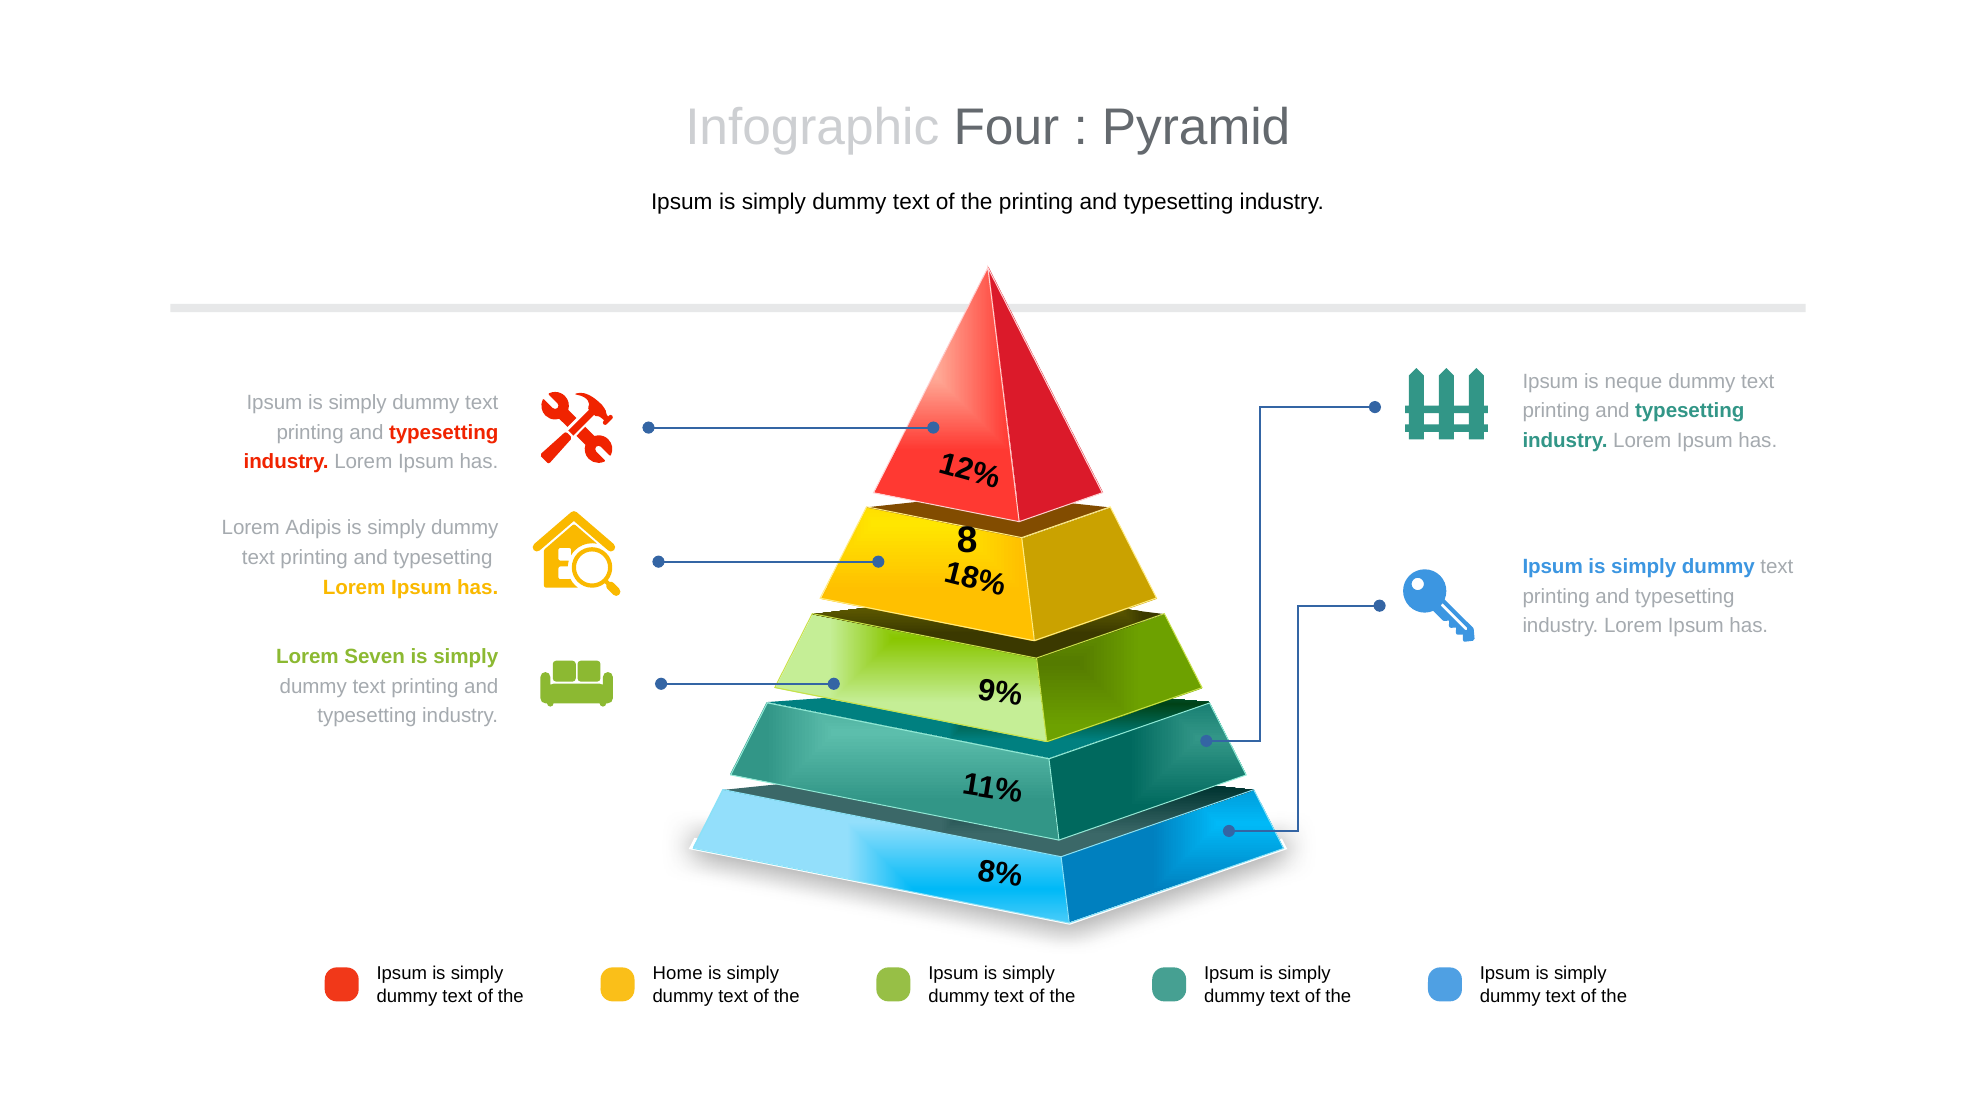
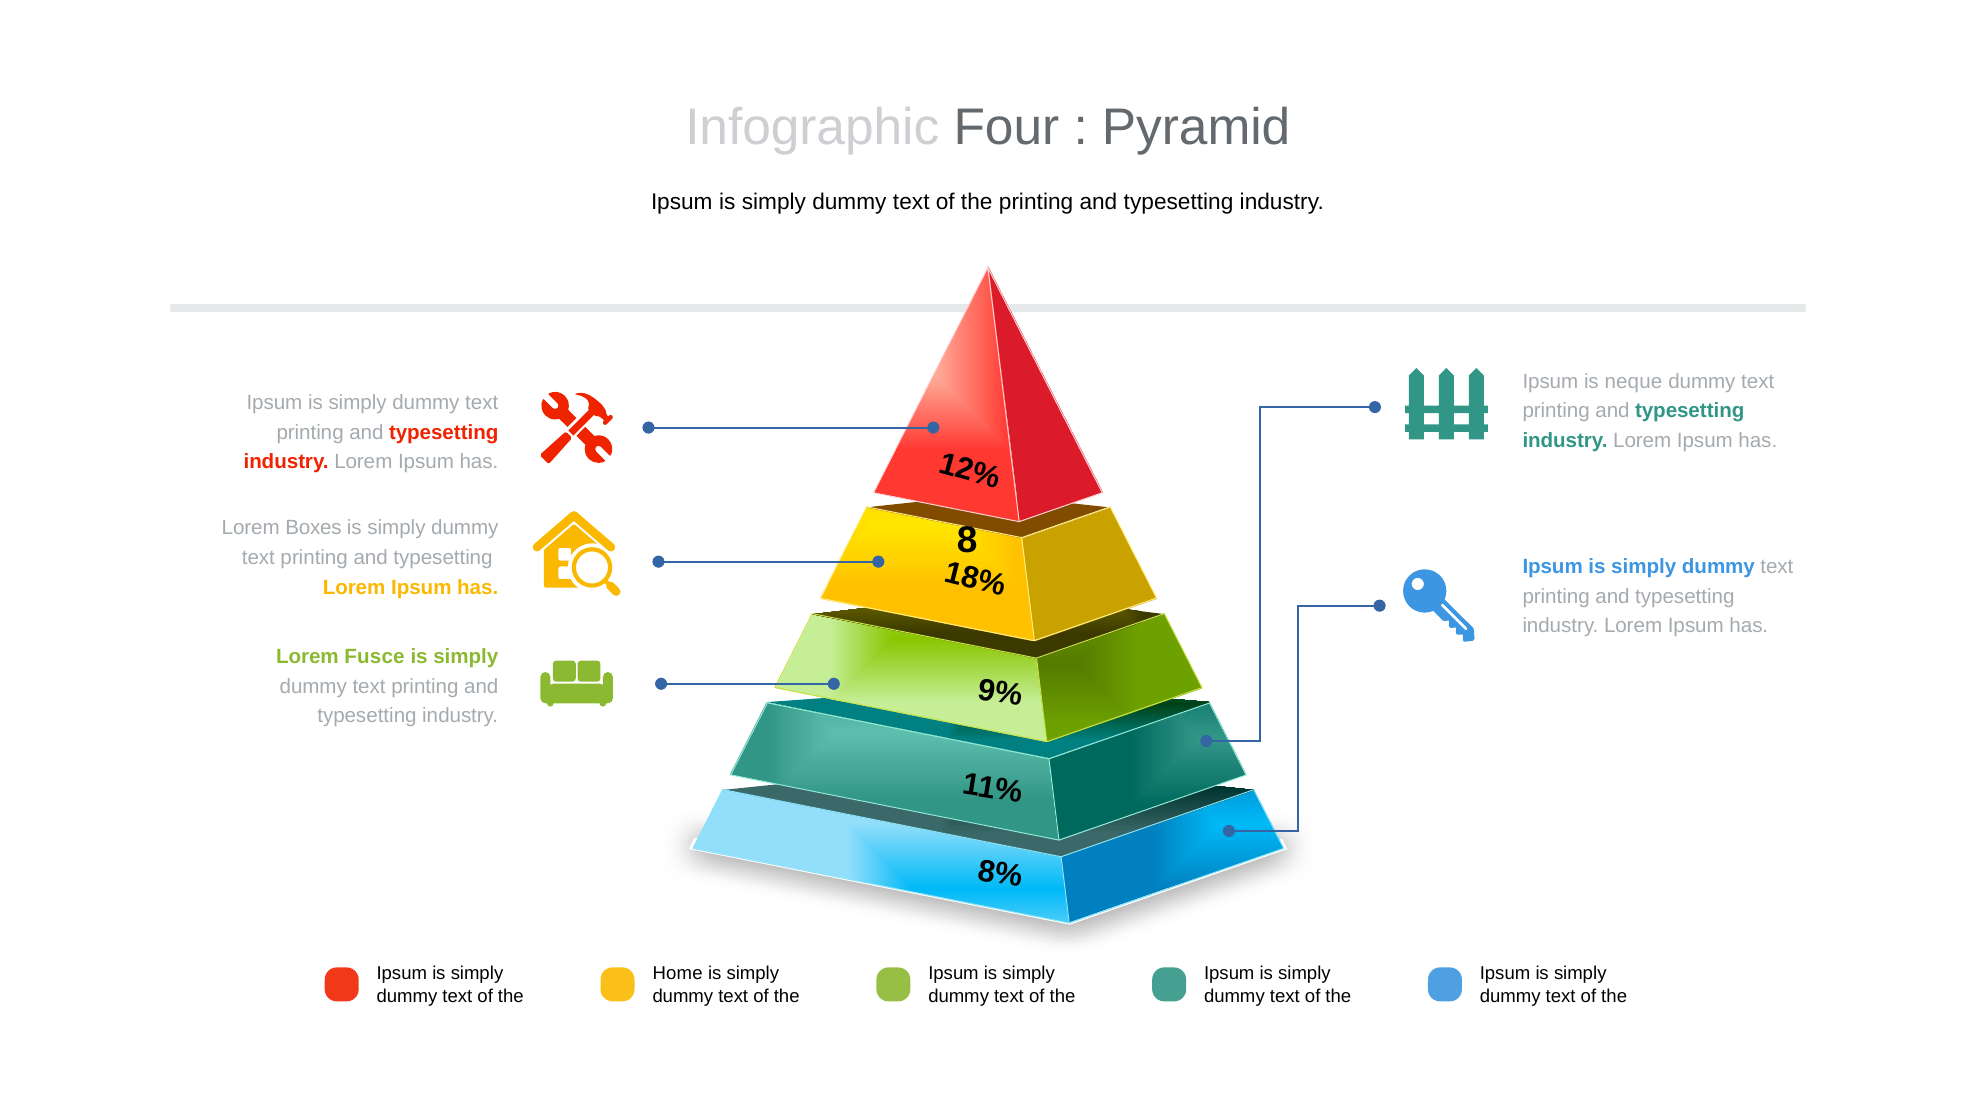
Adipis: Adipis -> Boxes
Seven: Seven -> Fusce
